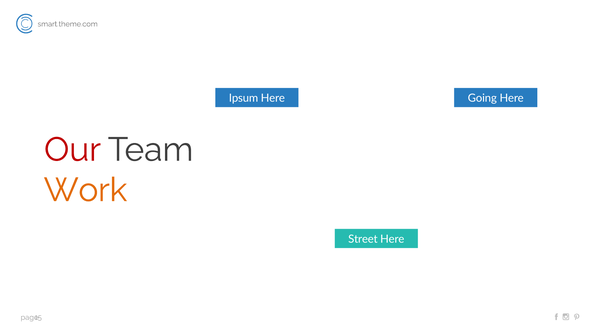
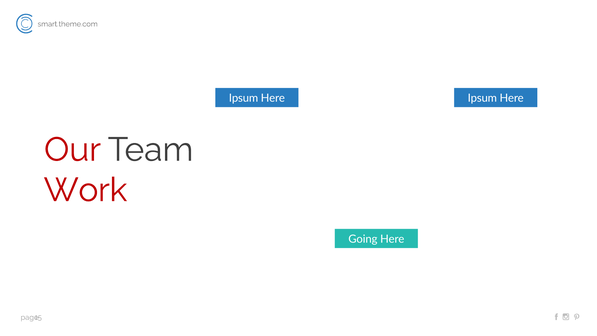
Going at (482, 98): Going -> Ipsum
Work colour: orange -> red
Street: Street -> Going
